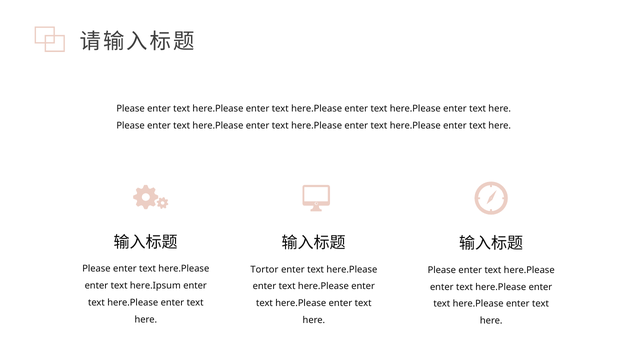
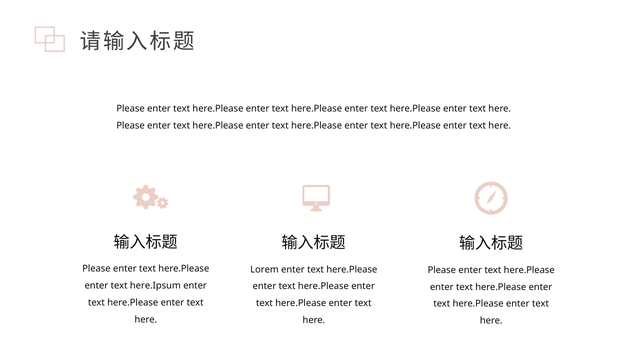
Tortor: Tortor -> Lorem
